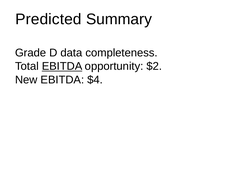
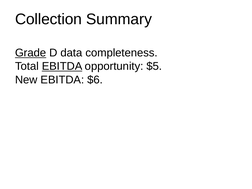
Predicted: Predicted -> Collection
Grade underline: none -> present
$2: $2 -> $5
$4: $4 -> $6
